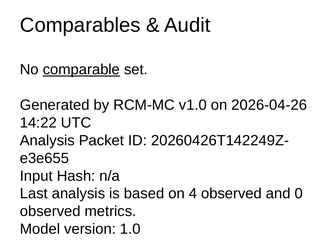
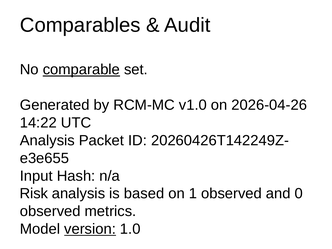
Last: Last -> Risk
4: 4 -> 1
version underline: none -> present
